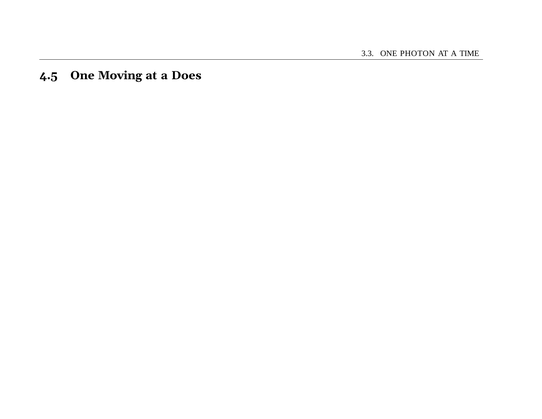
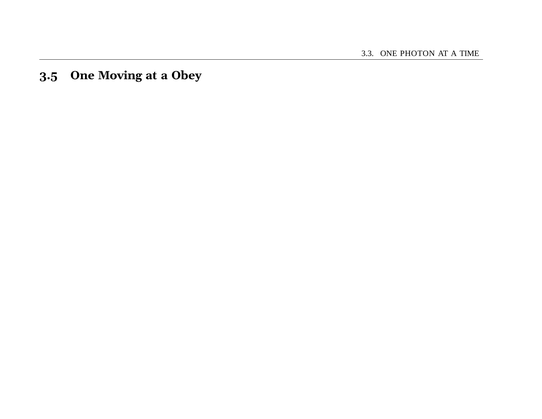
4.5: 4.5 -> 3.5
Does: Does -> Obey
